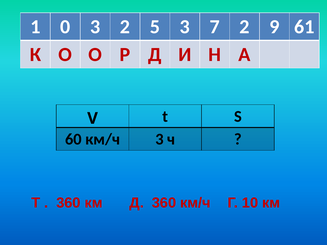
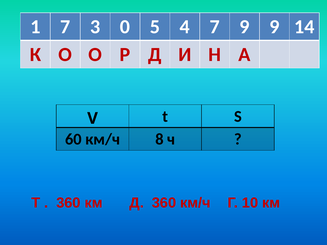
1 0: 0 -> 7
3 2: 2 -> 0
5 3: 3 -> 4
7 2: 2 -> 9
61: 61 -> 14
км/ч 3: 3 -> 8
